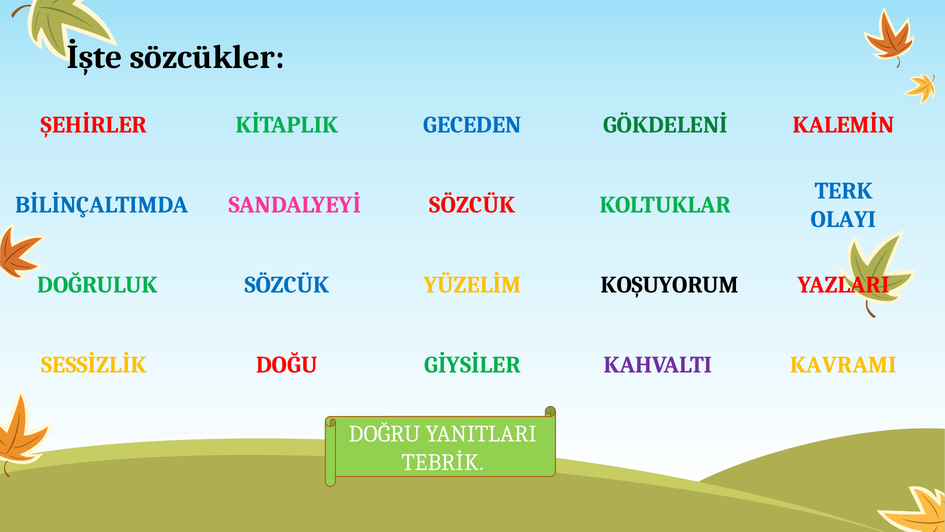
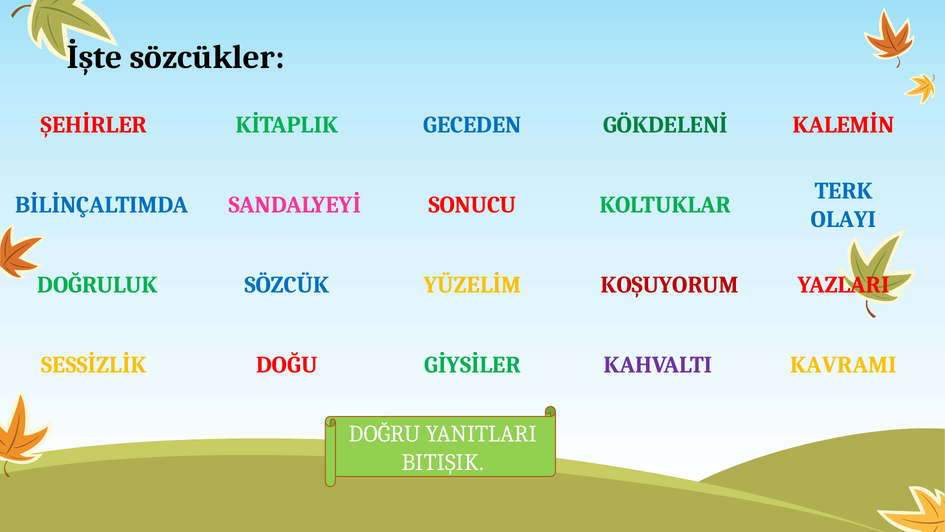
SÖZCÜK at (472, 205): SÖZCÜK -> SONUCU
KOŞUYORUM colour: black -> red
TEBRİK: TEBRİK -> BITIŞIK
